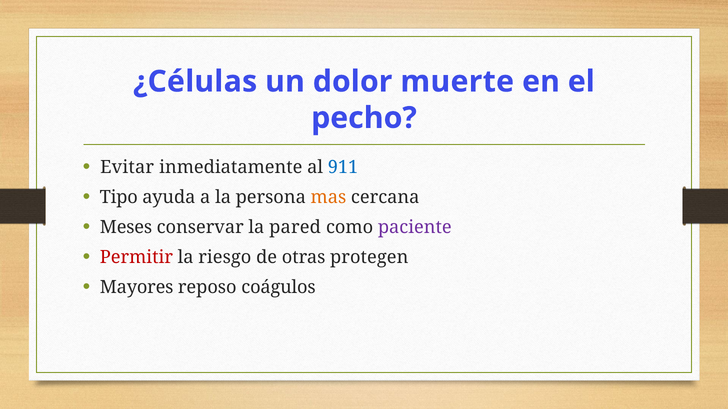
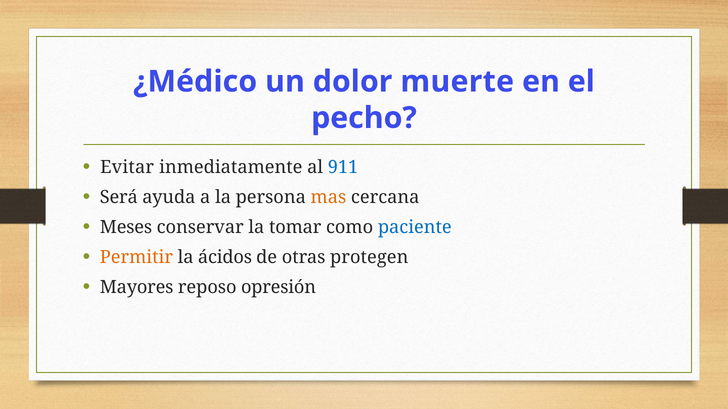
¿Células: ¿Células -> ¿Médico
Tipo: Tipo -> Será
pared: pared -> tomar
paciente colour: purple -> blue
Permitir colour: red -> orange
riesgo: riesgo -> ácidos
coágulos: coágulos -> opresión
